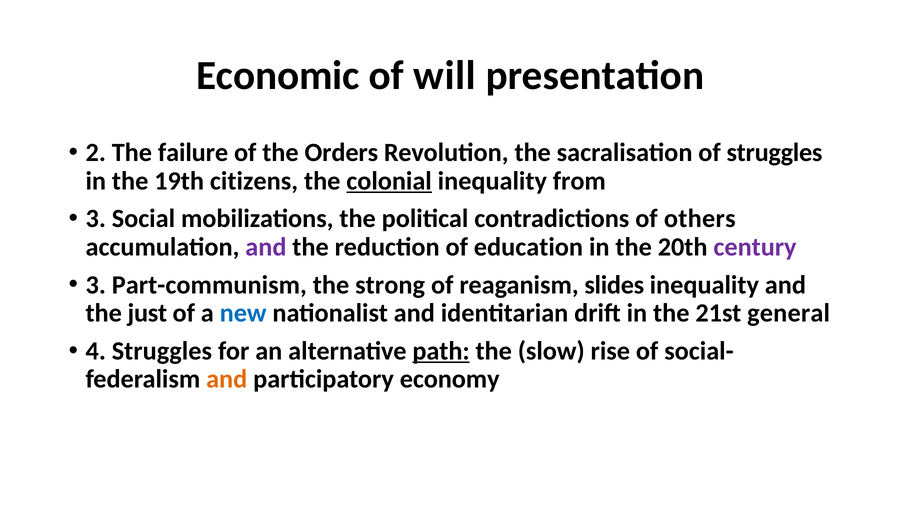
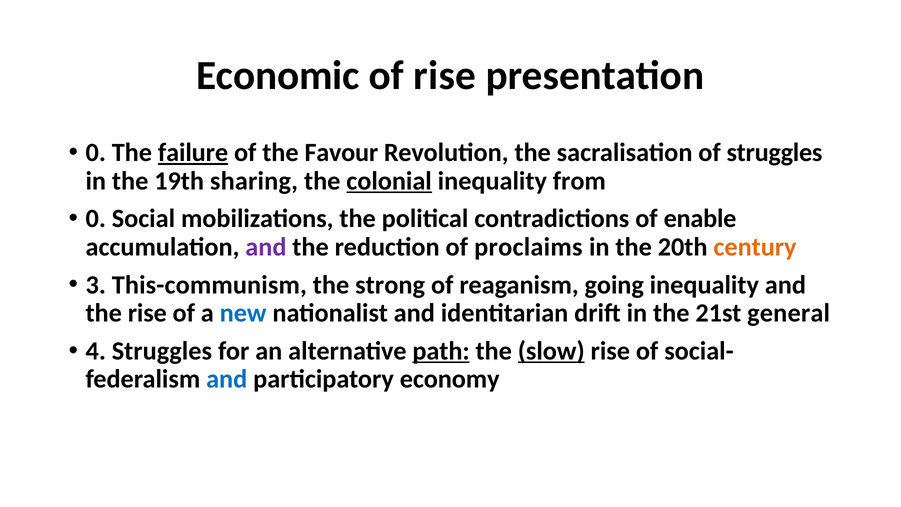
of will: will -> rise
2 at (96, 153): 2 -> 0
failure underline: none -> present
Orders: Orders -> Favour
citizens: citizens -> sharing
3 at (96, 219): 3 -> 0
others: others -> enable
education: education -> proclaims
century colour: purple -> orange
Part-communism: Part-communism -> This-communism
slides: slides -> going
the just: just -> rise
slow underline: none -> present
and at (227, 379) colour: orange -> blue
